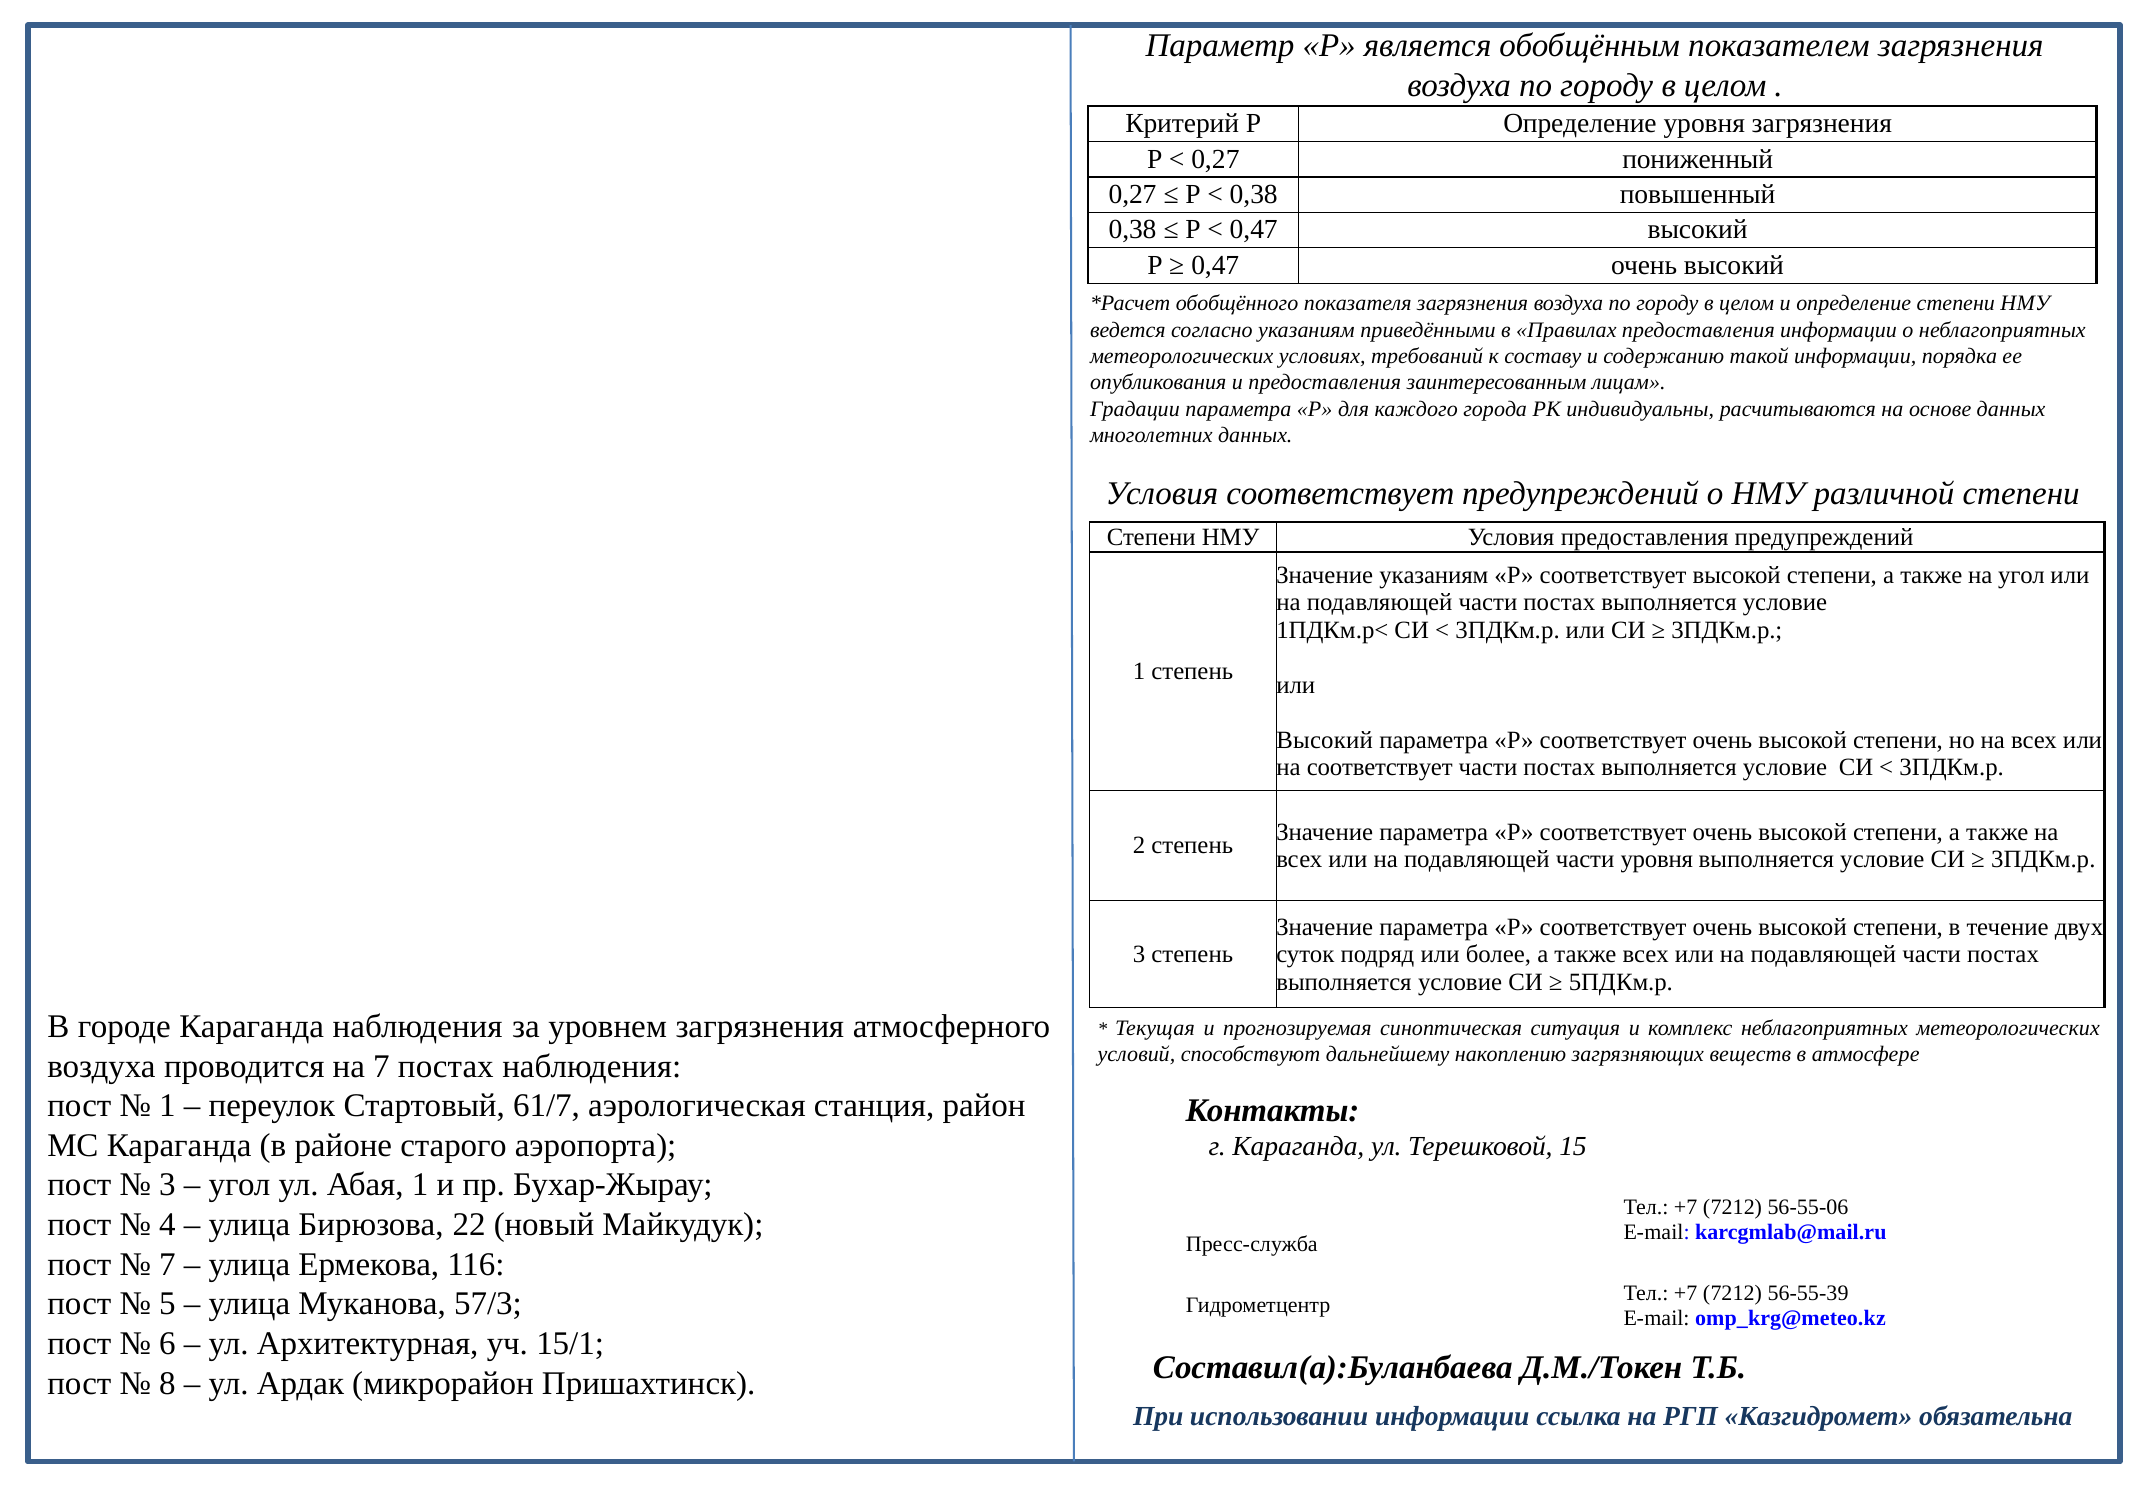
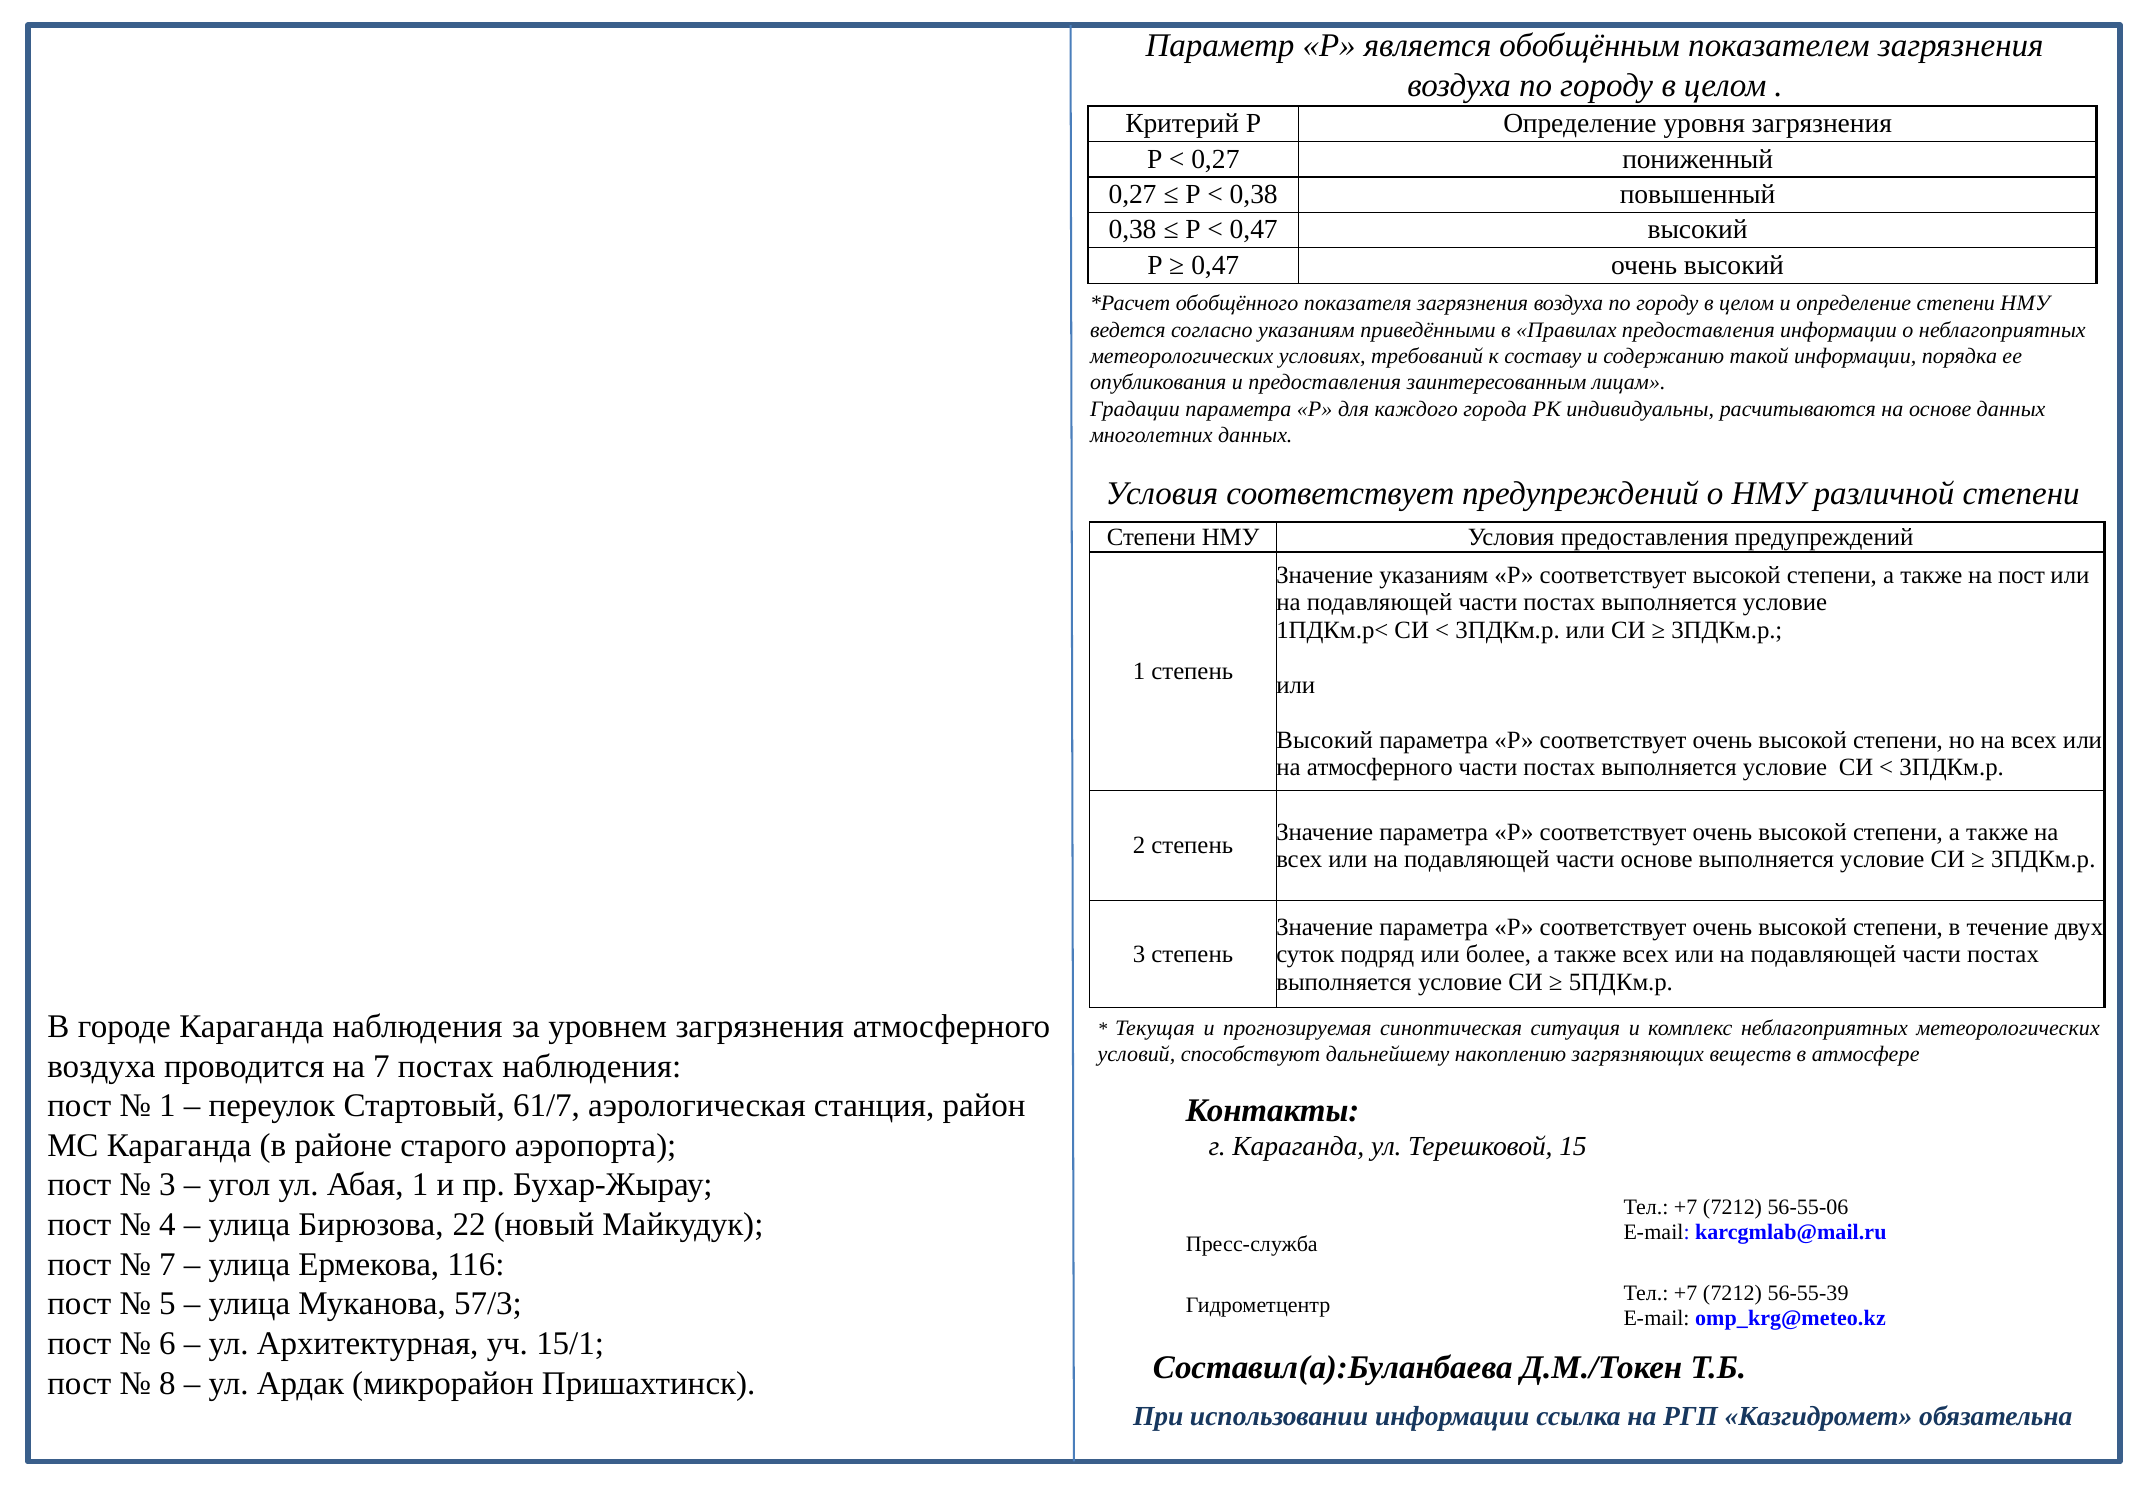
на угол: угол -> пост
на соответствует: соответствует -> атмосферного
части уровня: уровня -> основе
